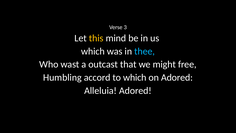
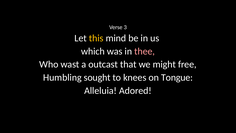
thee colour: light blue -> pink
accord: accord -> sought
to which: which -> knees
on Adored: Adored -> Tongue
